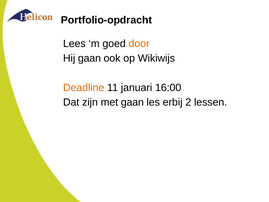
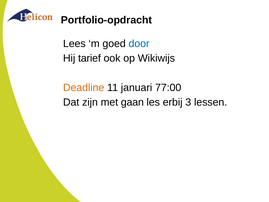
door colour: orange -> blue
Hij gaan: gaan -> tarief
16:00: 16:00 -> 77:00
2: 2 -> 3
